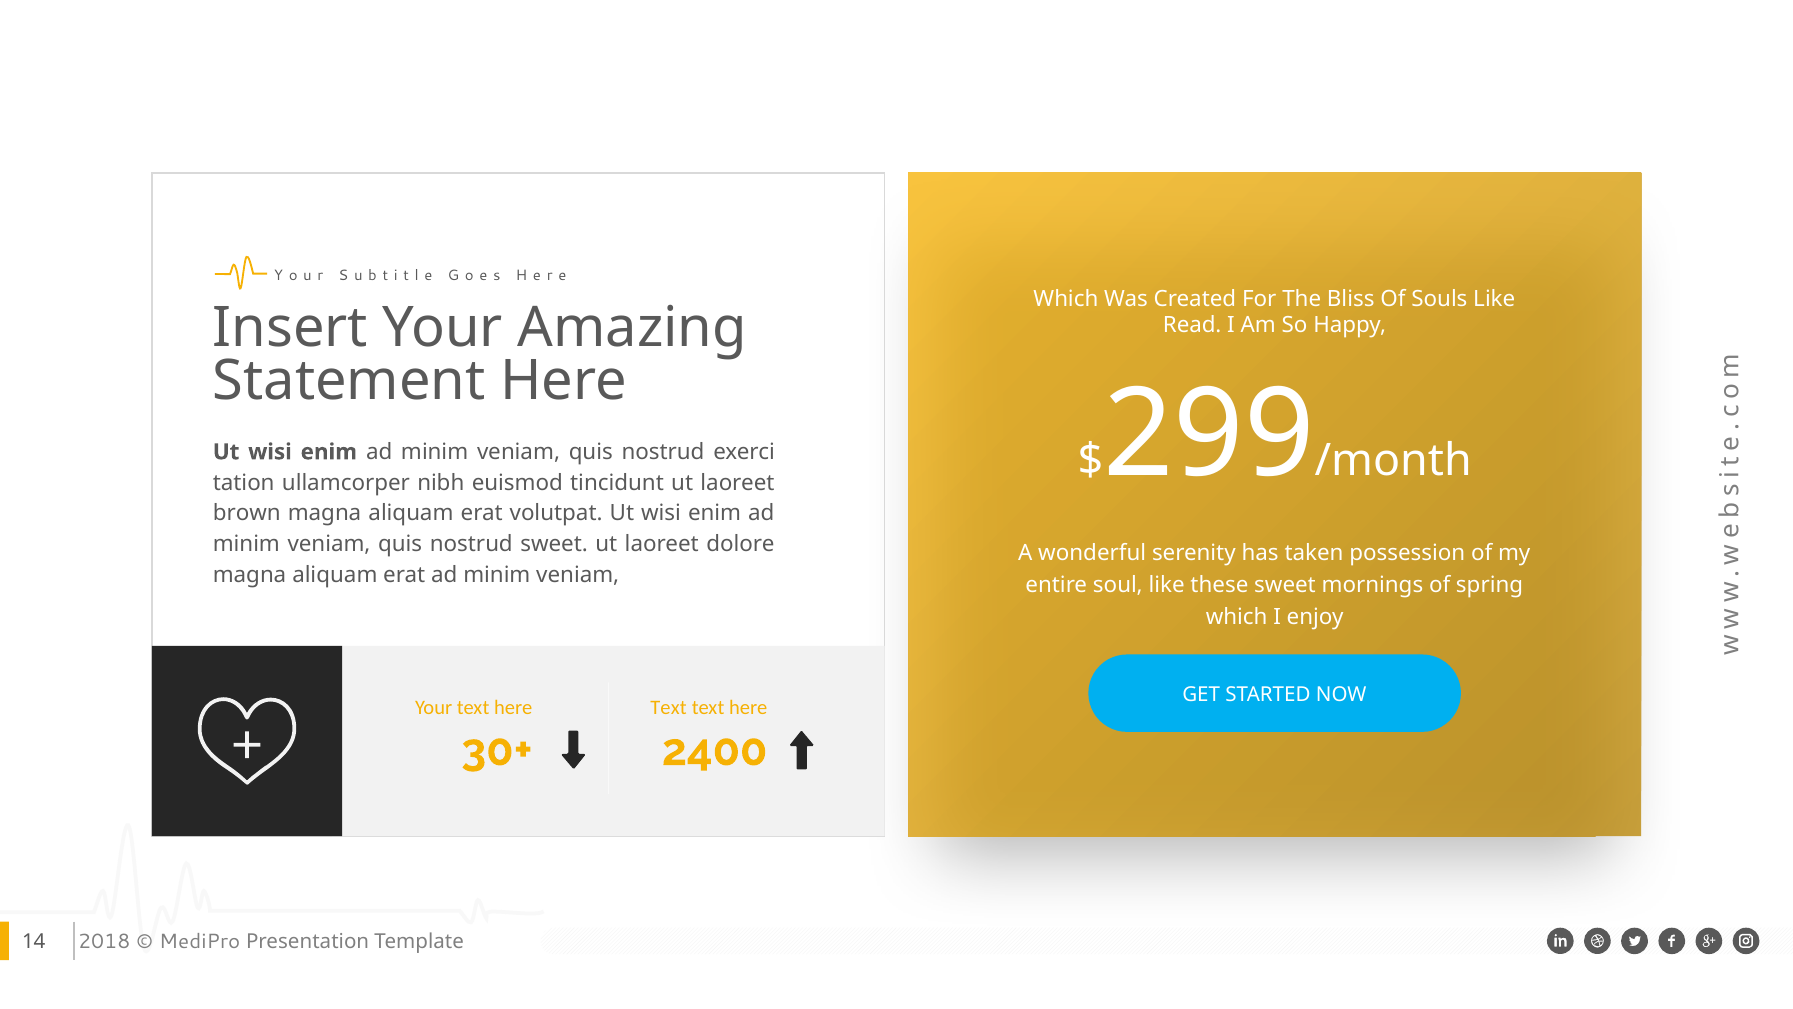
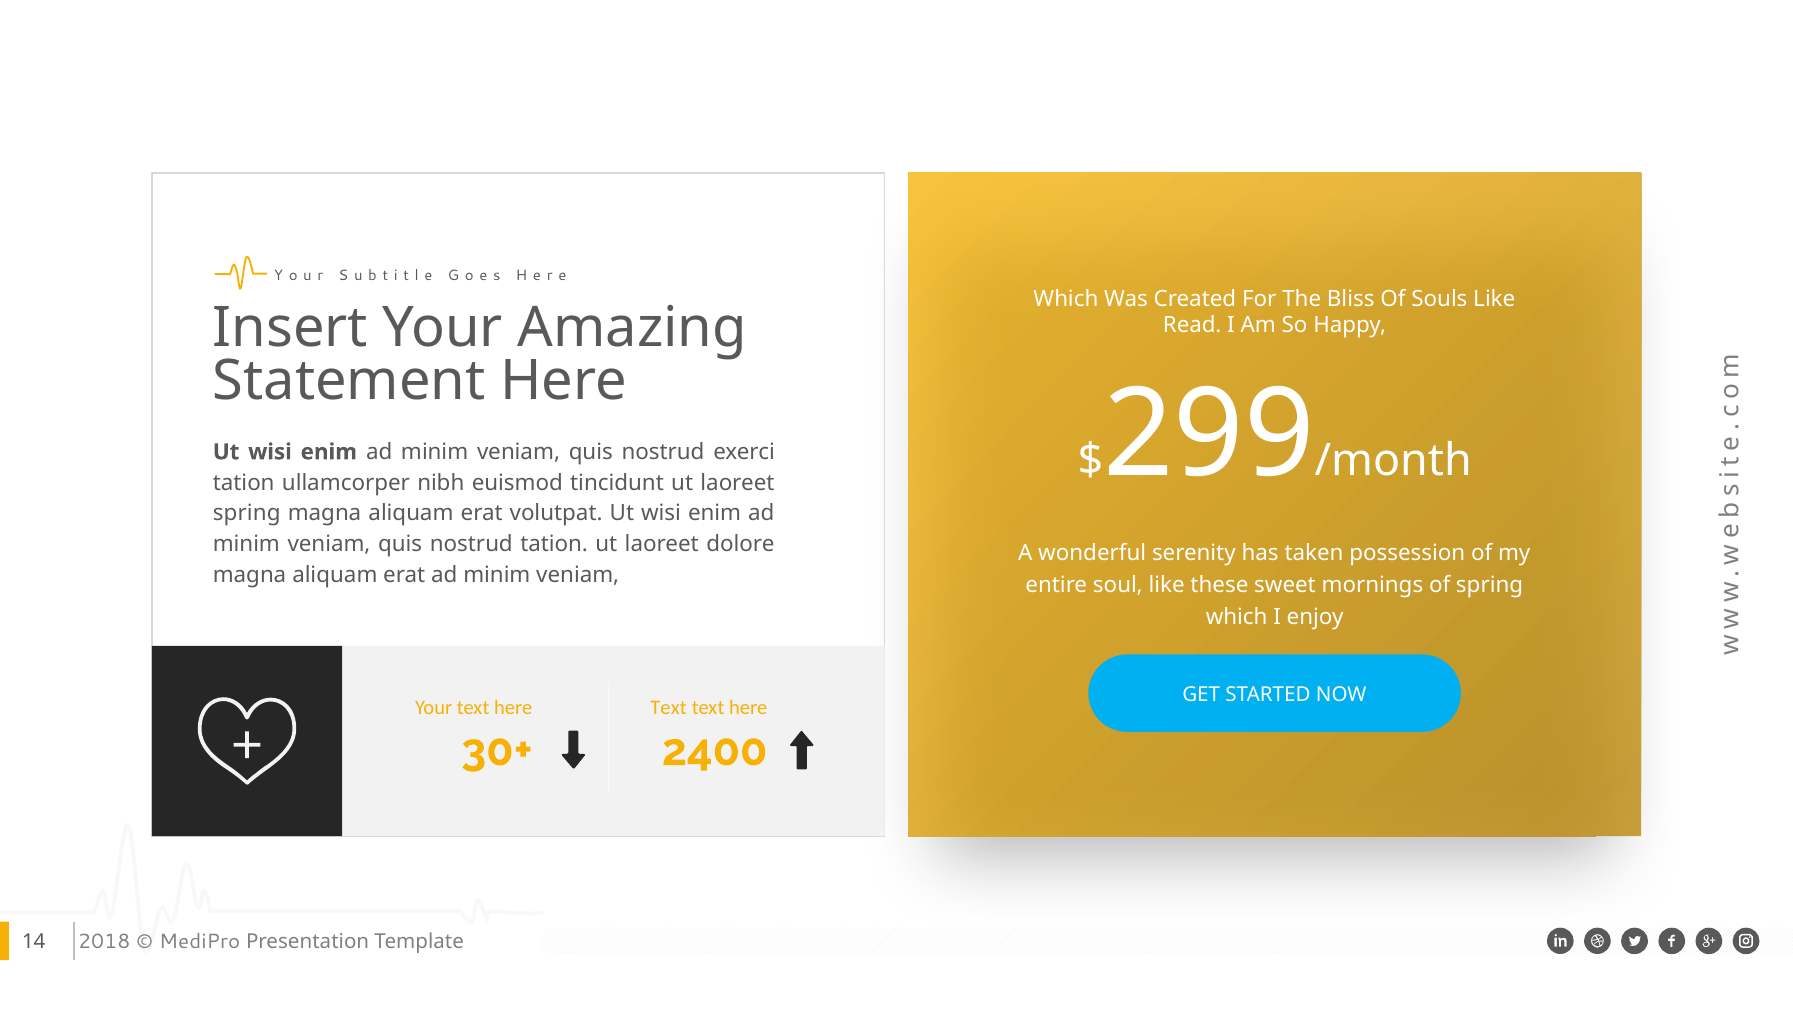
brown at (247, 513): brown -> spring
nostrud sweet: sweet -> tation
